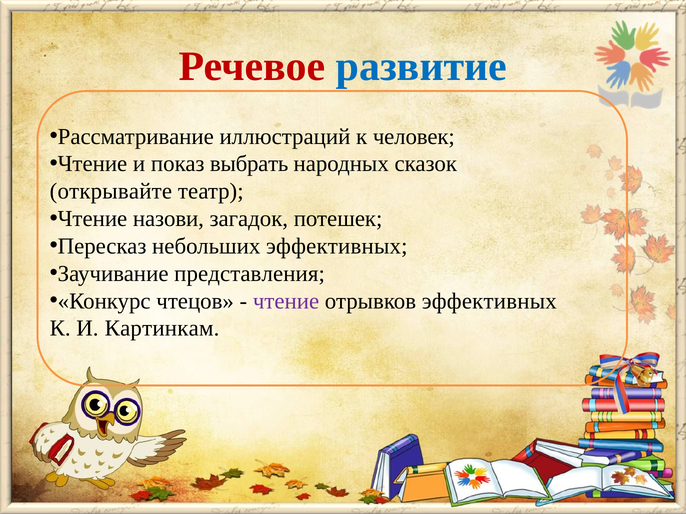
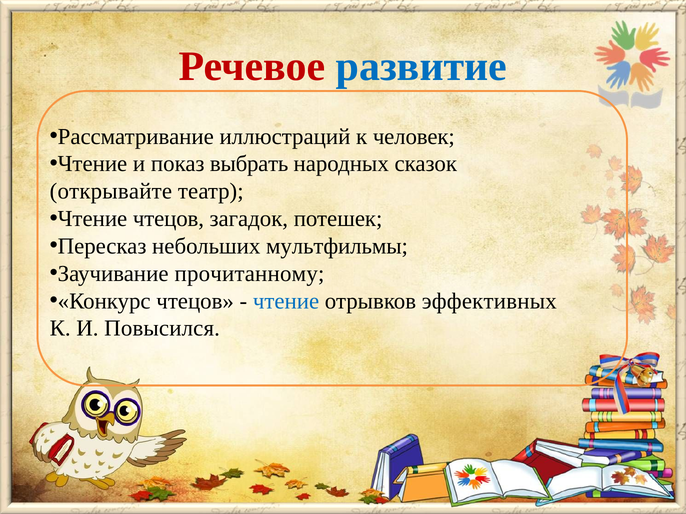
Чтение назови: назови -> чтецов
небольших эффективных: эффективных -> мультфильмы
представления: представления -> прочитанному
чтение at (286, 301) colour: purple -> blue
Картинкам: Картинкам -> Повысился
